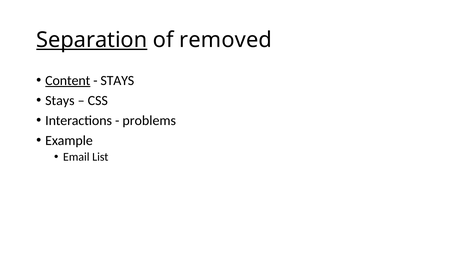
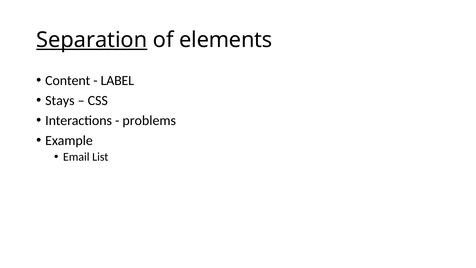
removed: removed -> elements
Content underline: present -> none
STAYS at (117, 80): STAYS -> LABEL
